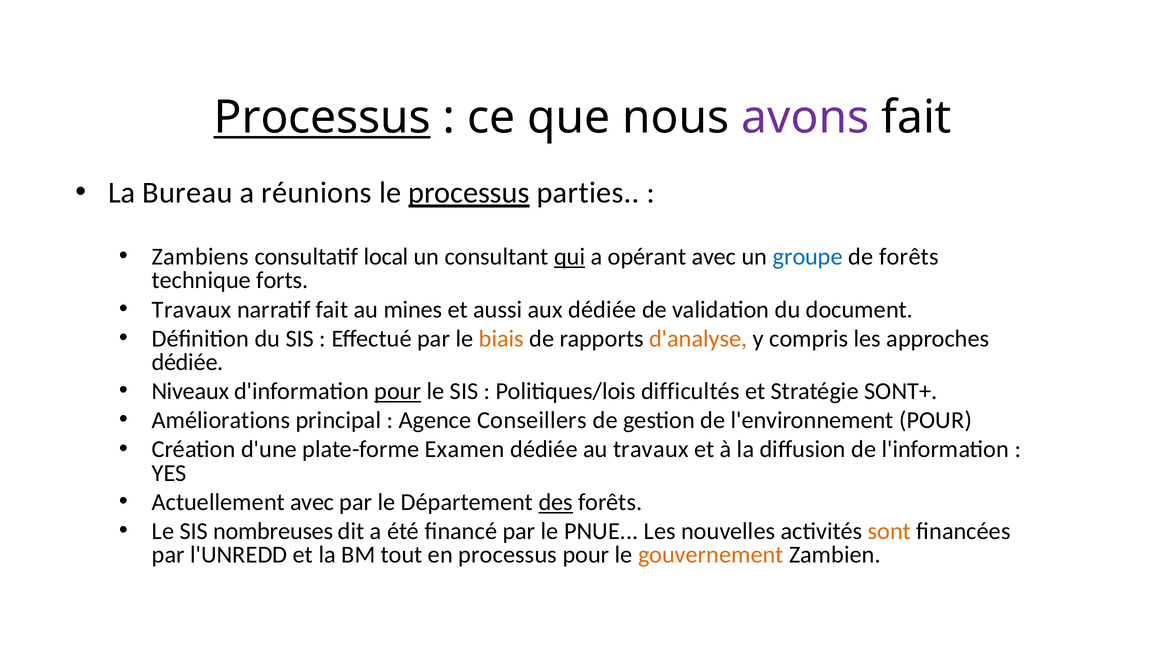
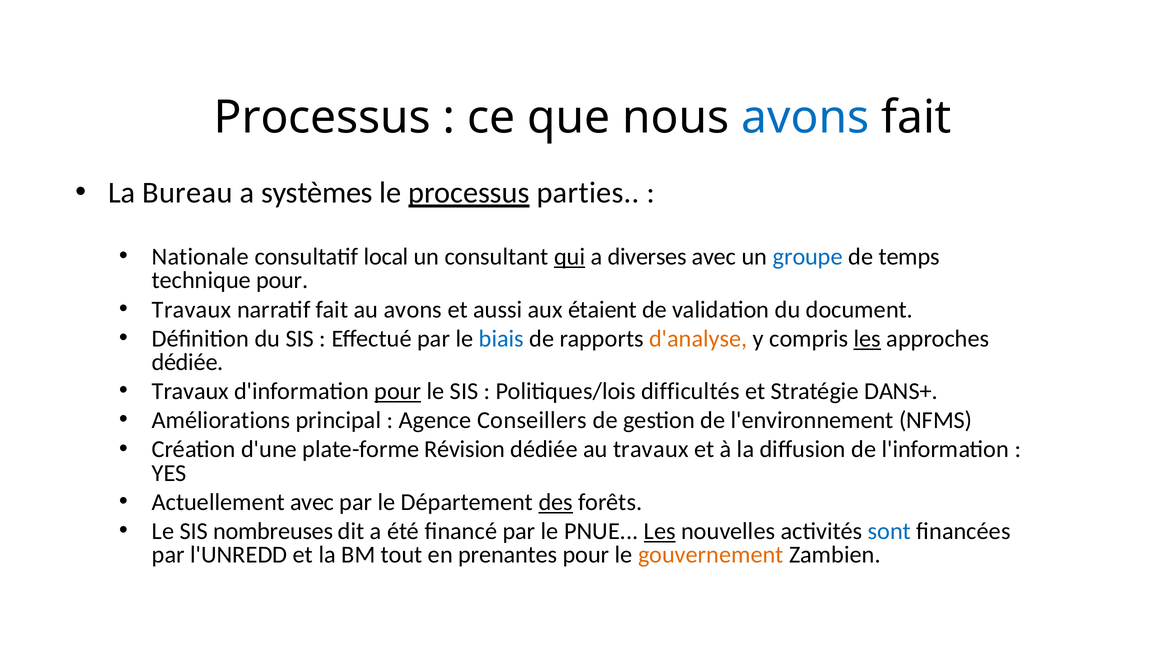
Processus at (322, 117) underline: present -> none
avons at (805, 117) colour: purple -> blue
réunions: réunions -> systèmes
Zambiens: Zambiens -> Nationale
opérant: opérant -> diverses
de forêts: forêts -> temps
technique forts: forts -> pour
au mines: mines -> avons
aux dédiée: dédiée -> étaient
biais colour: orange -> blue
les at (867, 339) underline: none -> present
Niveaux at (190, 391): Niveaux -> Travaux
SONT+: SONT+ -> DANS+
l'environnement POUR: POUR -> NFMS
Examen: Examen -> Révision
Les at (660, 531) underline: none -> present
sont colour: orange -> blue
en processus: processus -> prenantes
